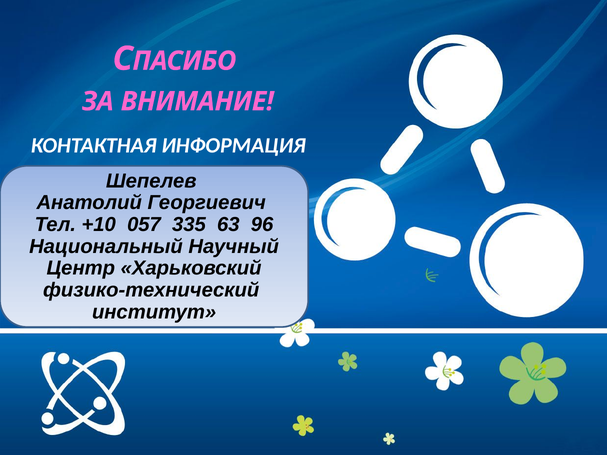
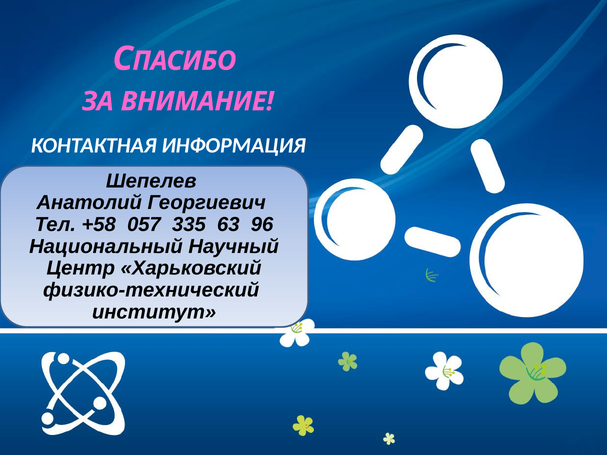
+10: +10 -> +58
